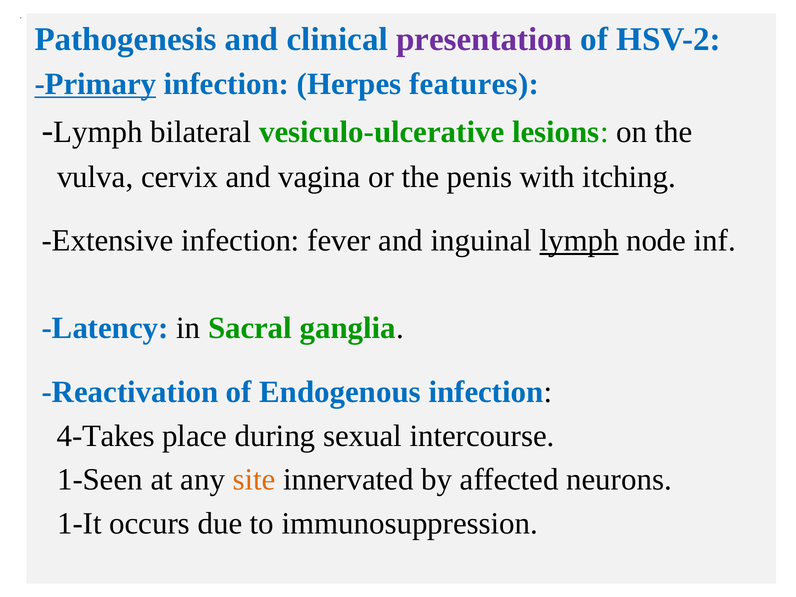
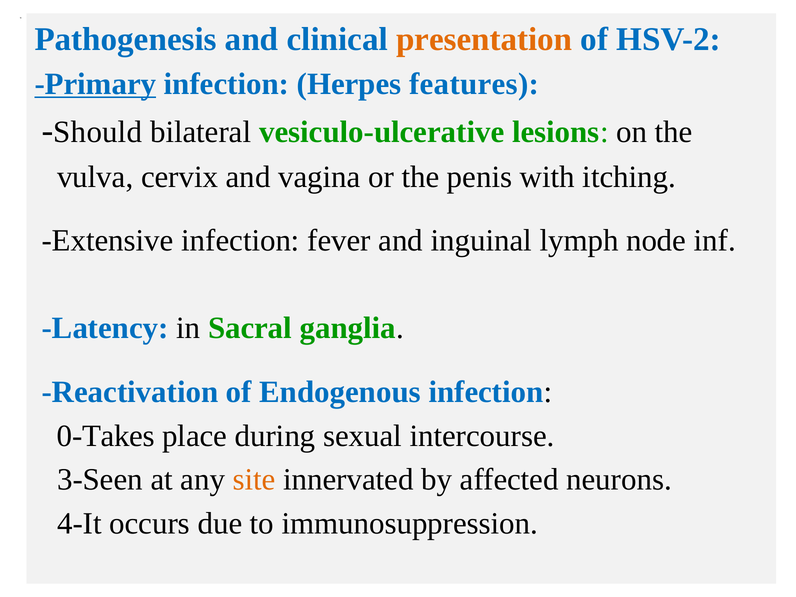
presentation colour: purple -> orange
Lymph at (98, 132): Lymph -> Should
lymph at (579, 241) underline: present -> none
4-Takes: 4-Takes -> 0-Takes
1-Seen: 1-Seen -> 3-Seen
1-It: 1-It -> 4-It
